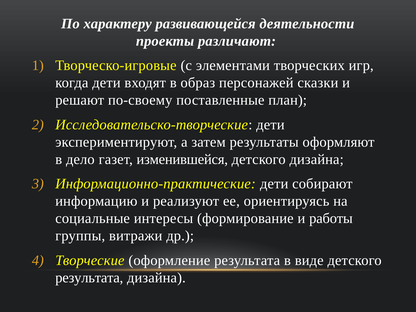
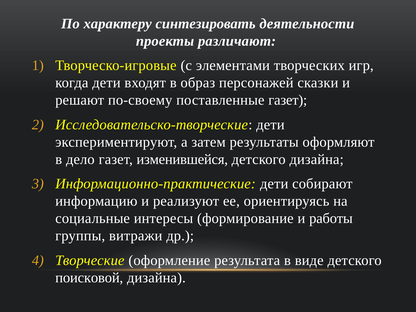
развивающейся: развивающейся -> синтезировать
поставленные план: план -> газет
результата at (89, 278): результата -> поисковой
